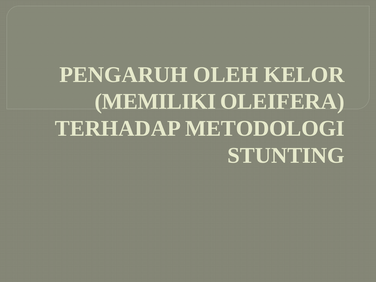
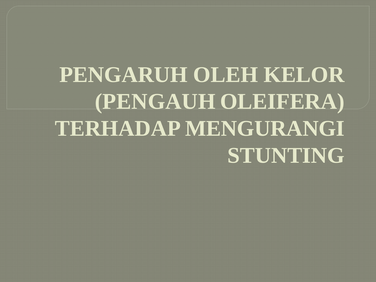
MEMILIKI: MEMILIKI -> PENGAUH
METODOLOGI: METODOLOGI -> MENGURANGI
